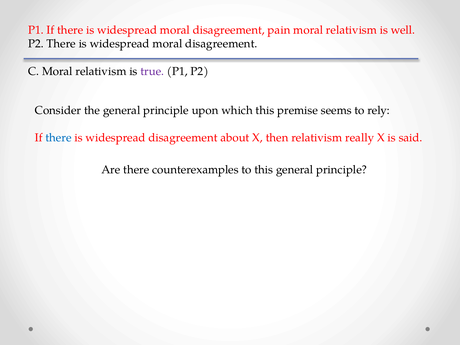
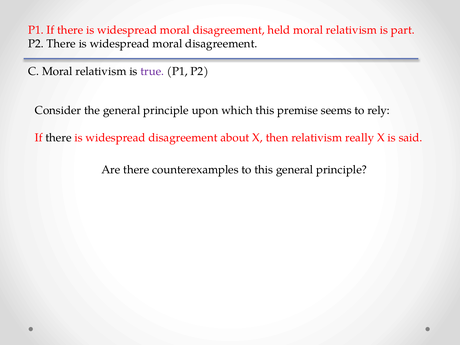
pain: pain -> held
well: well -> part
there at (59, 138) colour: blue -> black
